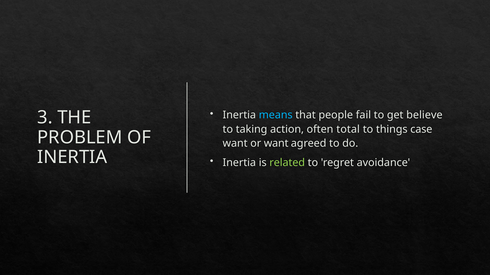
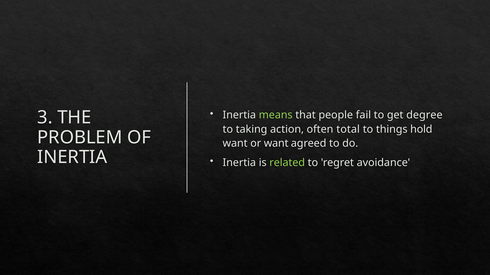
means colour: light blue -> light green
believe: believe -> degree
case: case -> hold
